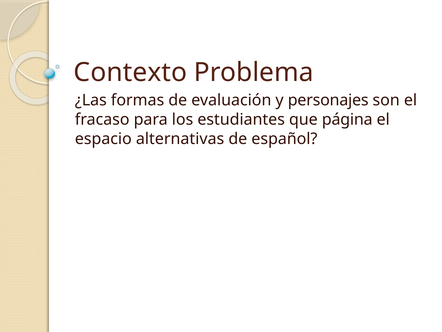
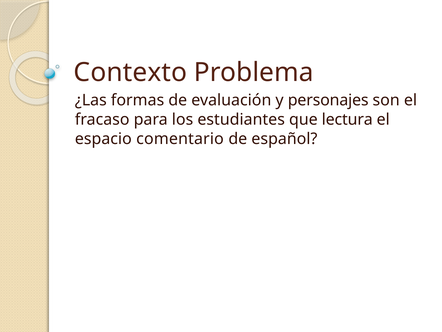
página: página -> lectura
alternativas: alternativas -> comentario
